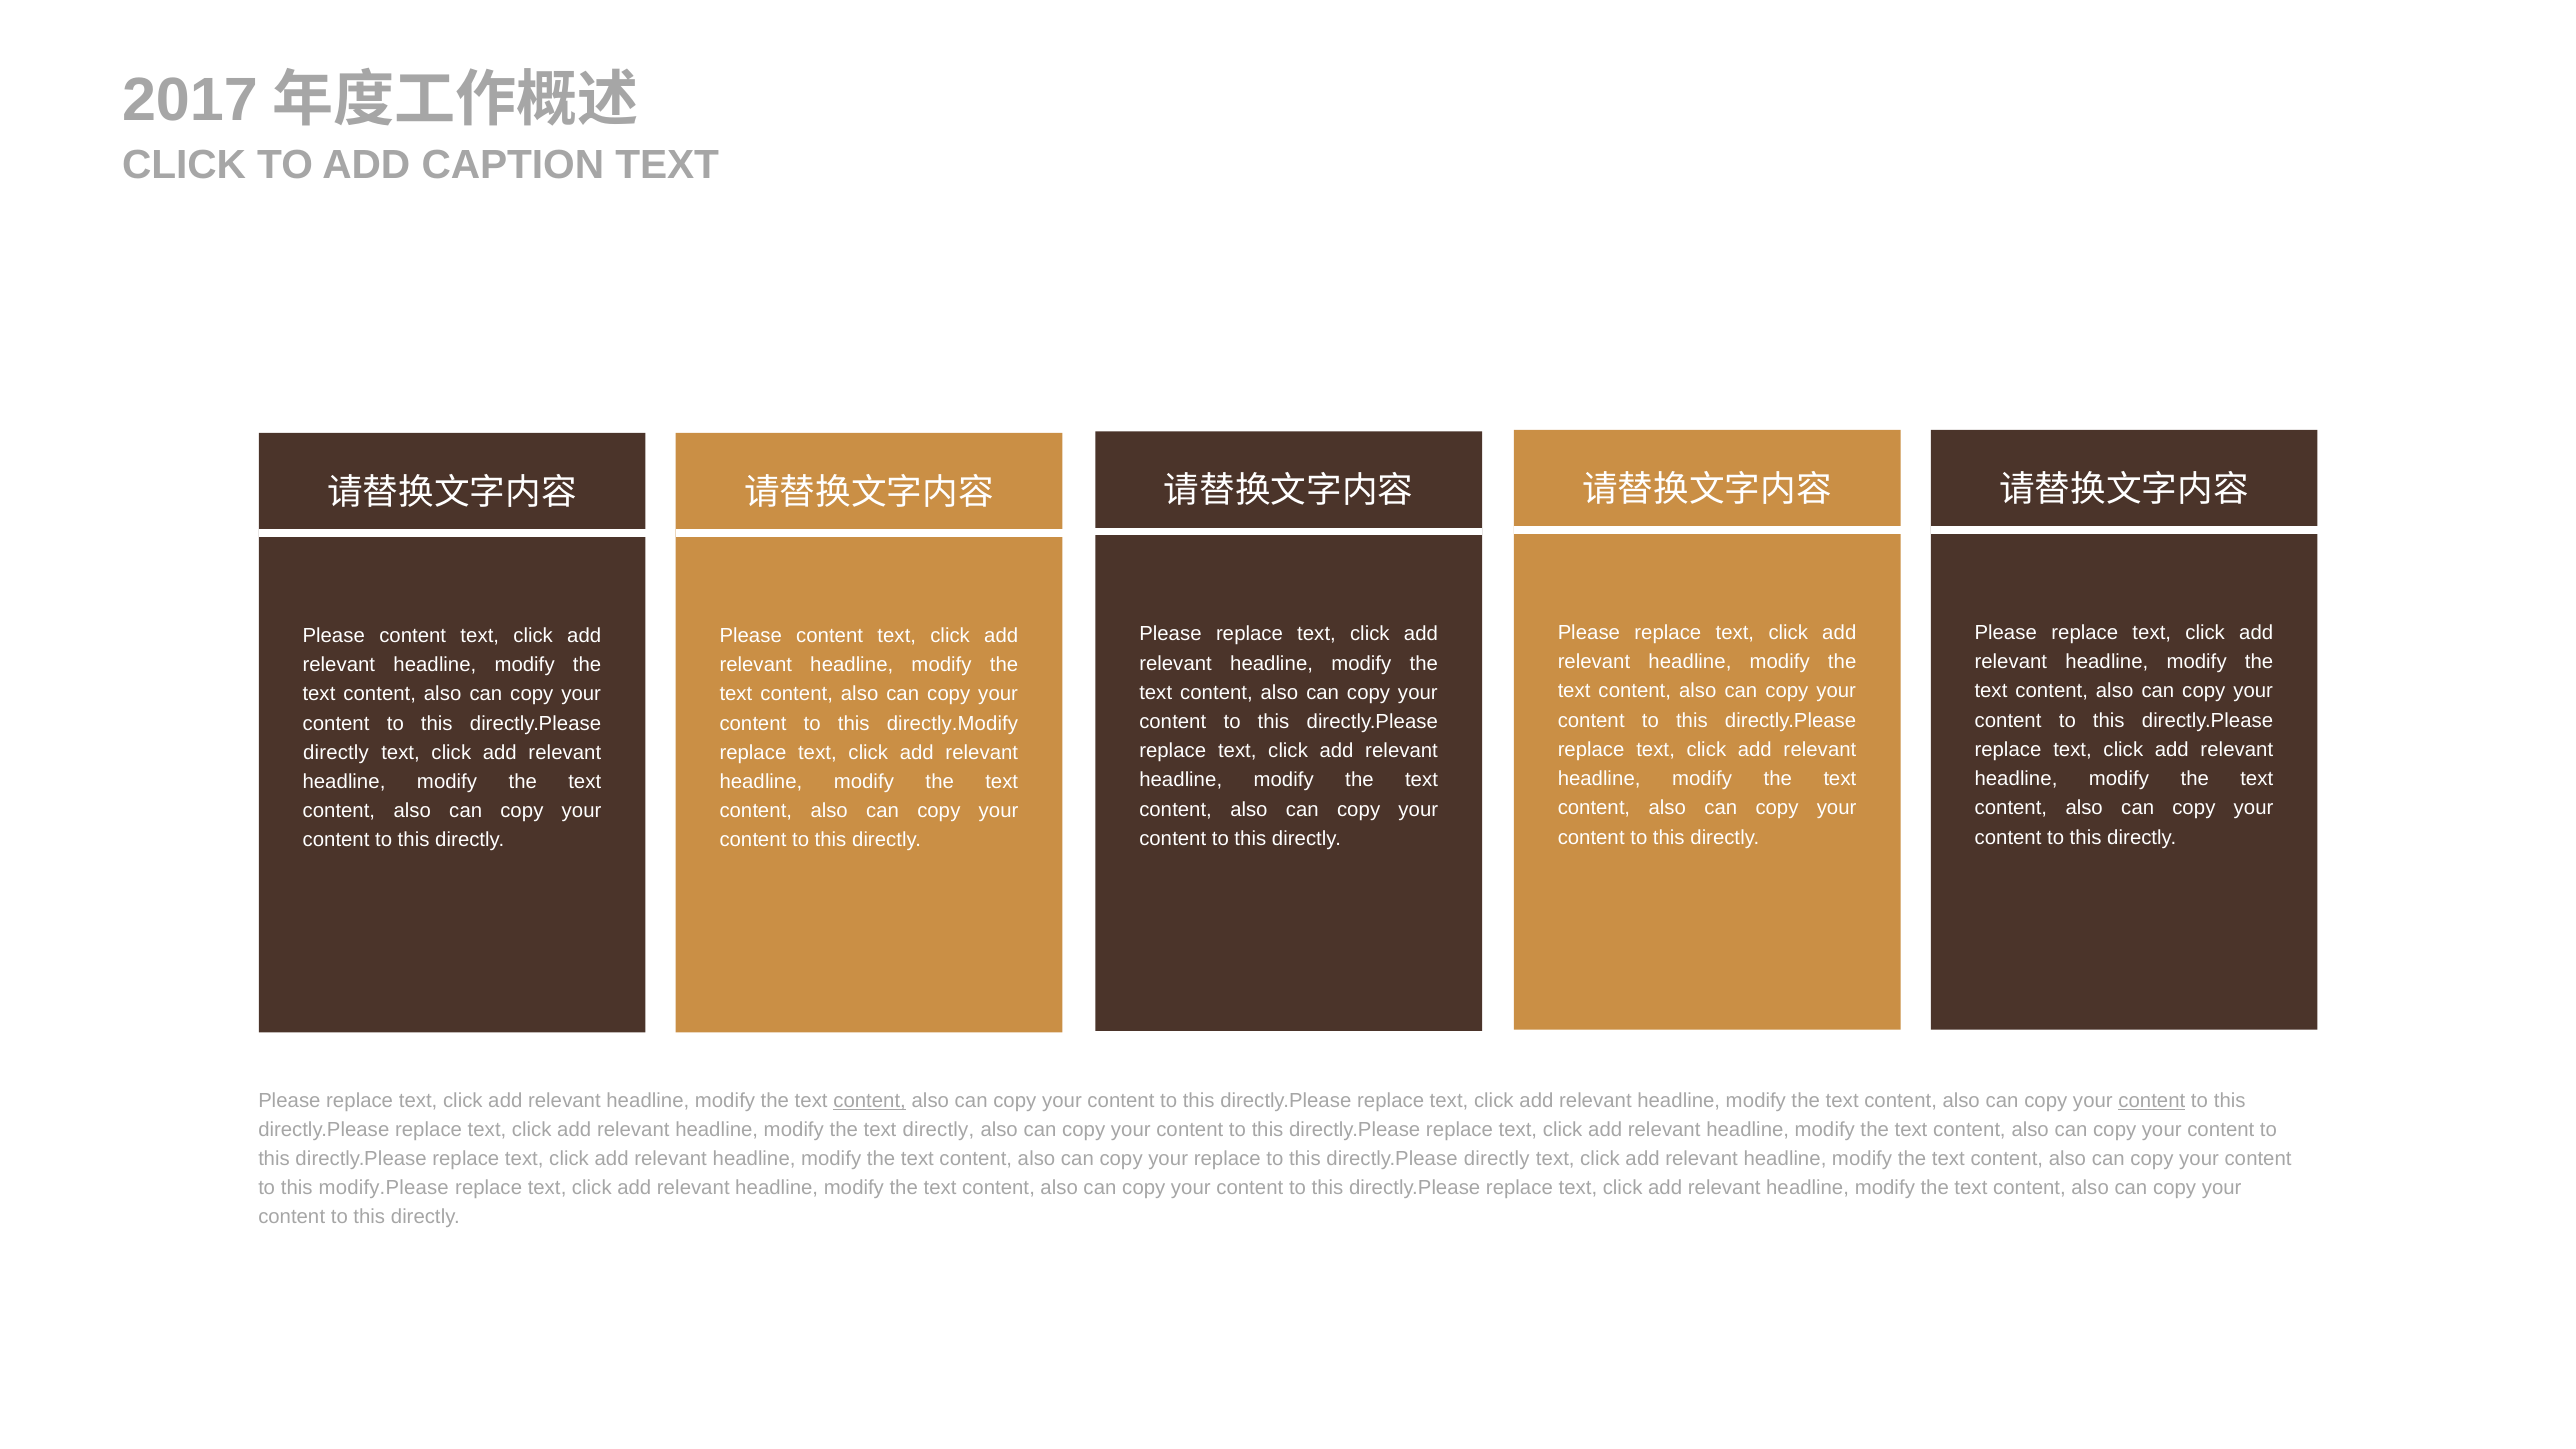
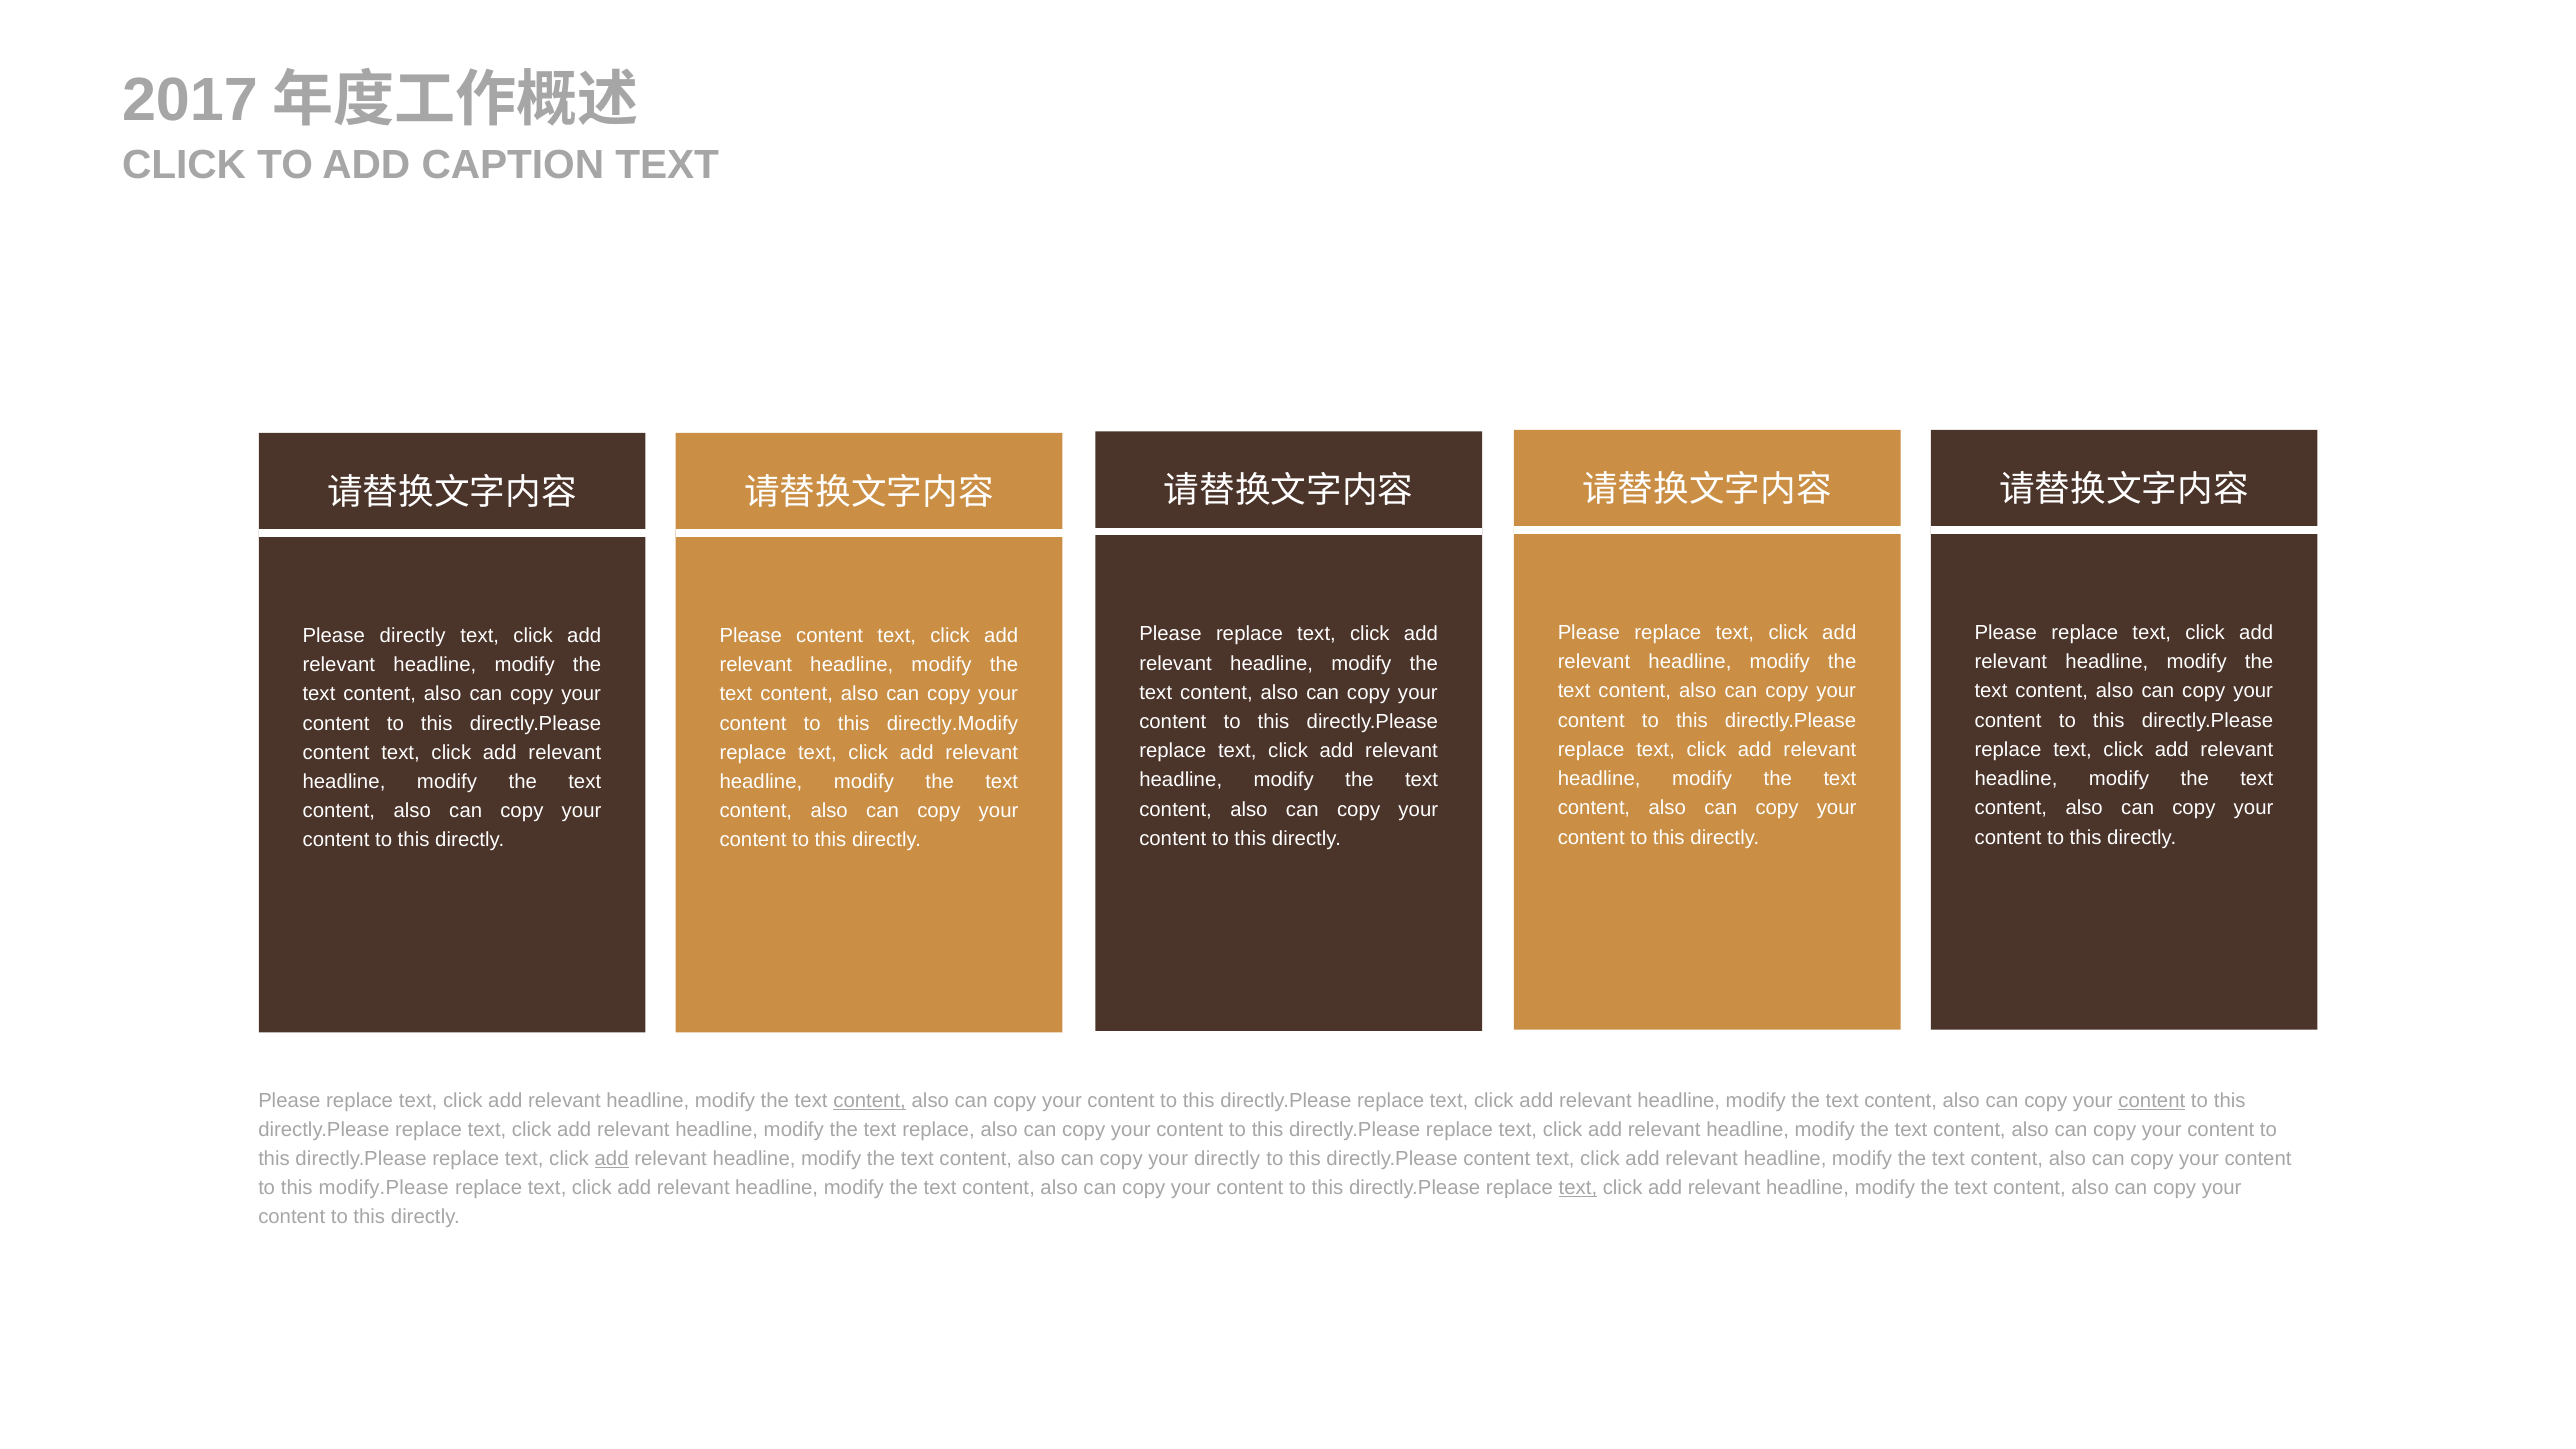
content at (413, 636): content -> directly
directly at (336, 753): directly -> content
text directly: directly -> replace
add at (612, 1159) underline: none -> present
your replace: replace -> directly
directly at (1497, 1159): directly -> content
text at (1578, 1188) underline: none -> present
